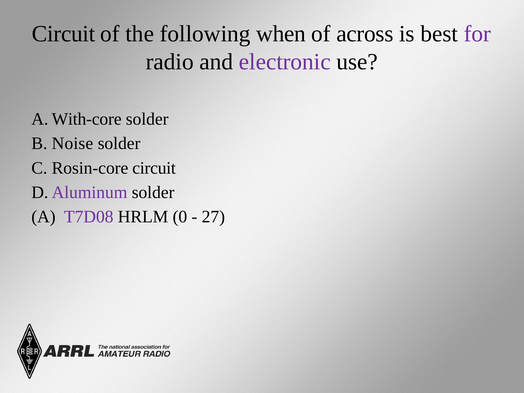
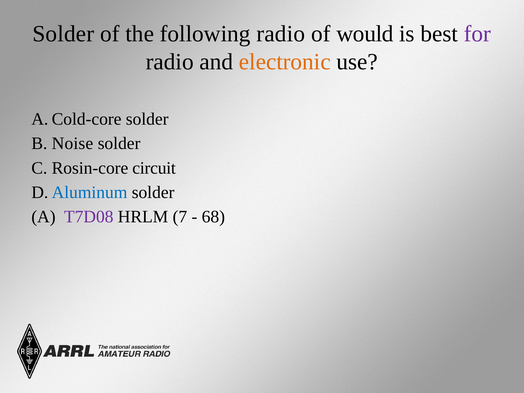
Circuit at (64, 34): Circuit -> Solder
following when: when -> radio
across: across -> would
electronic colour: purple -> orange
With-core: With-core -> Cold-core
Aluminum colour: purple -> blue
0: 0 -> 7
27: 27 -> 68
